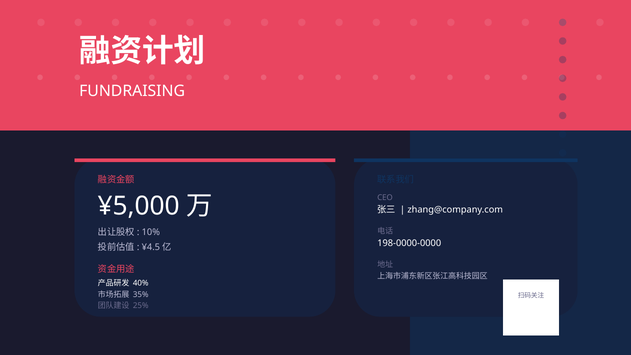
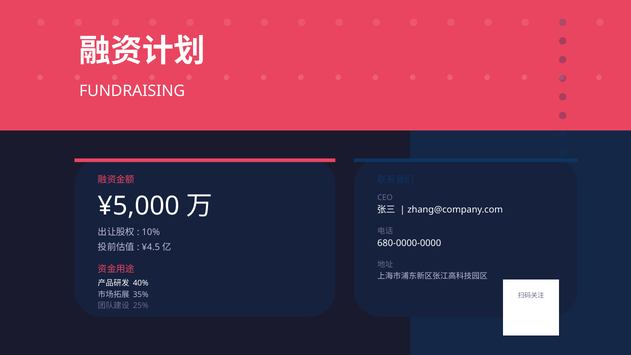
198-0000-0000: 198-0000-0000 -> 680-0000-0000
